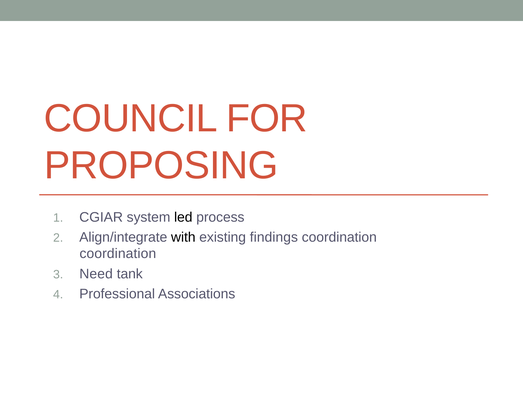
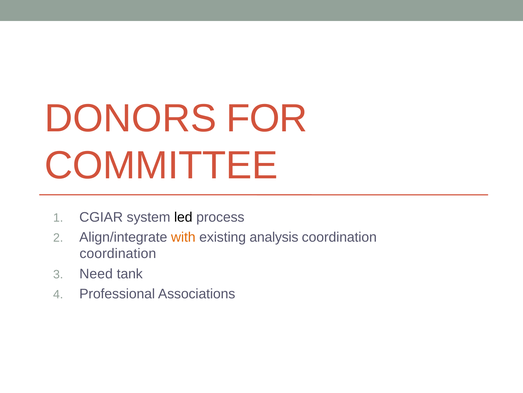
COUNCIL: COUNCIL -> DONORS
PROPOSING: PROPOSING -> COMMITTEE
with colour: black -> orange
findings: findings -> analysis
